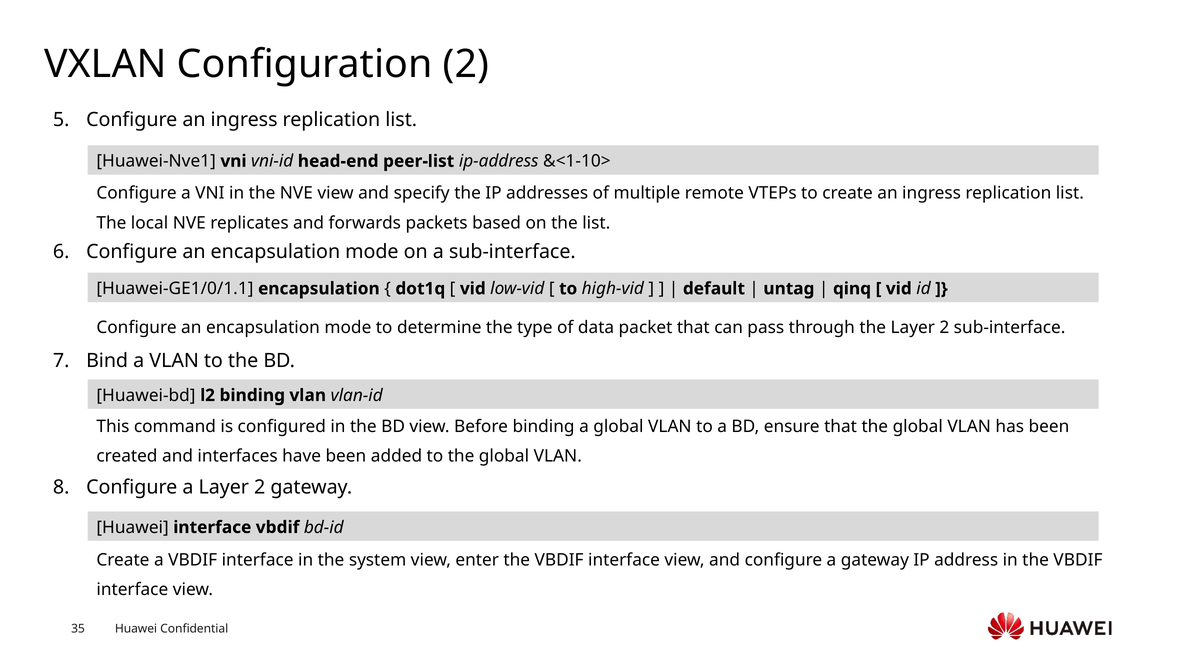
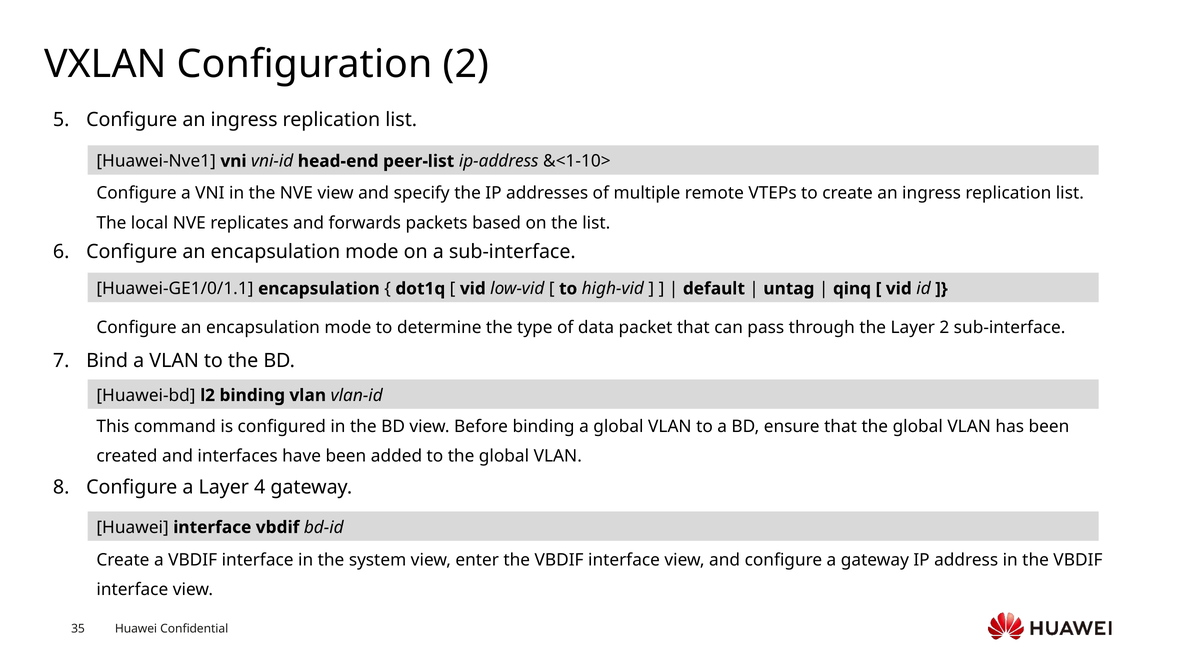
a Layer 2: 2 -> 4
